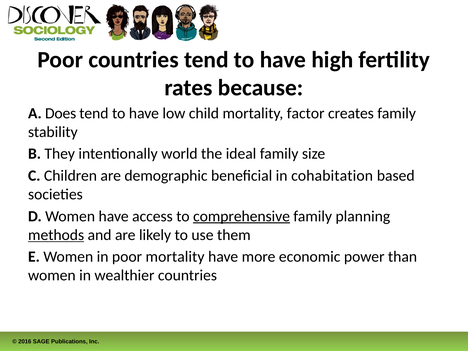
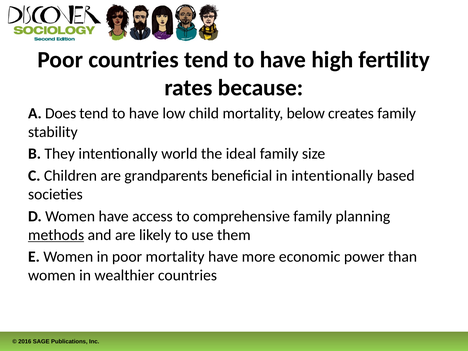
factor: factor -> below
demographic: demographic -> grandparents
in cohabitation: cohabitation -> intentionally
comprehensive underline: present -> none
